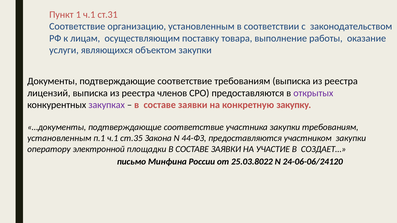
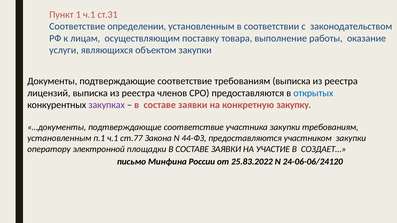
организацию: организацию -> определении
открытых colour: purple -> blue
ст.35: ст.35 -> ст.77
25.03.8022: 25.03.8022 -> 25.83.2022
